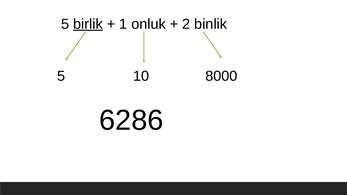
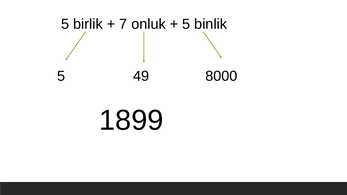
birlik underline: present -> none
1: 1 -> 7
2 at (186, 24): 2 -> 5
10: 10 -> 49
6286: 6286 -> 1899
